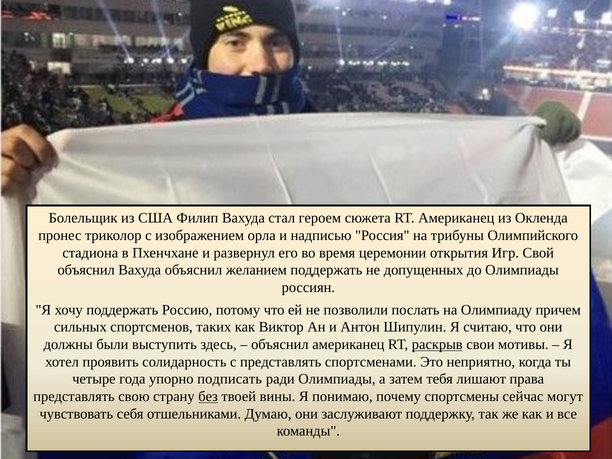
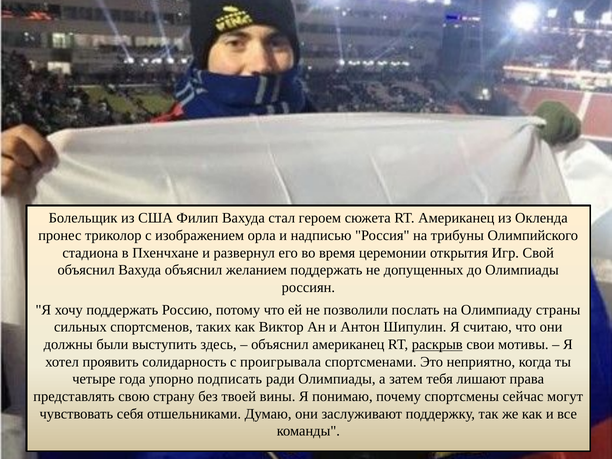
причем: причем -> страны
с представлять: представлять -> проигрывала
без underline: present -> none
